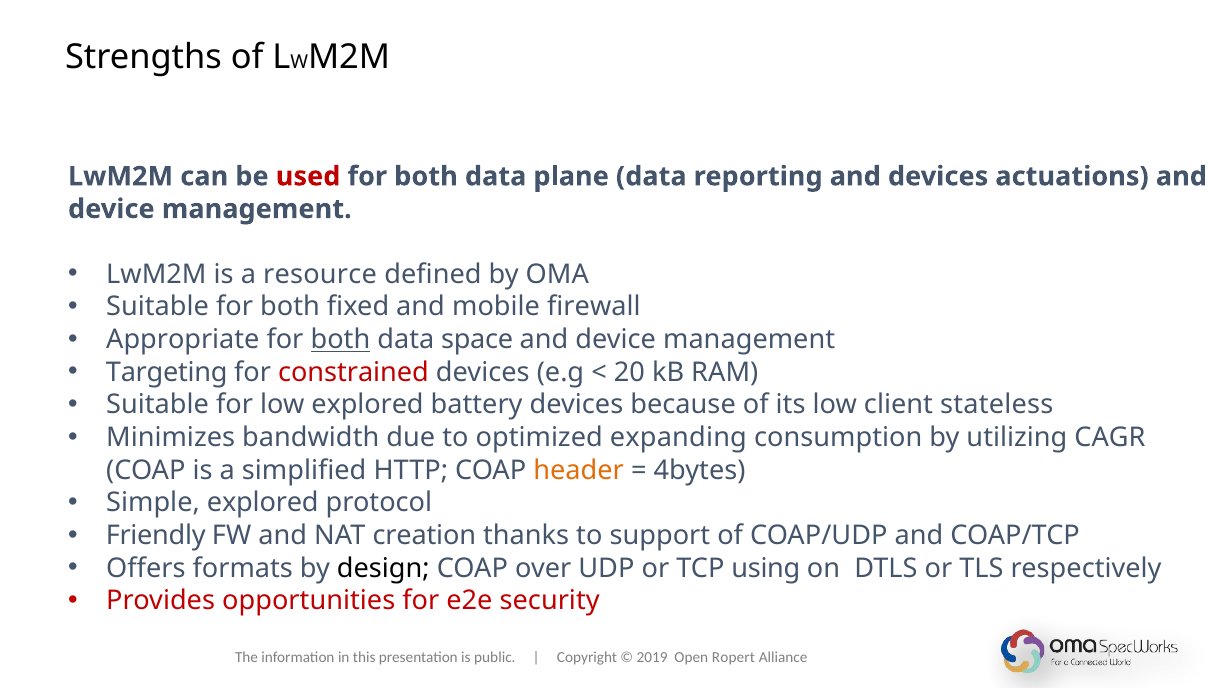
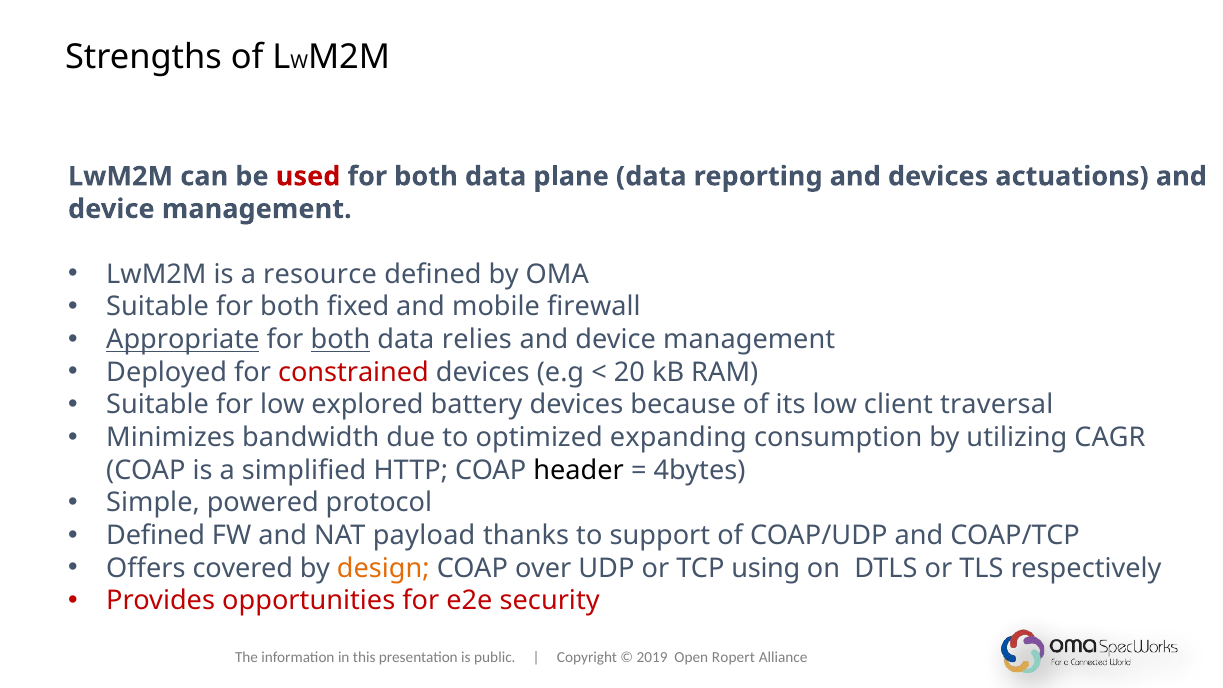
Appropriate underline: none -> present
space: space -> relies
Targeting: Targeting -> Deployed
stateless: stateless -> traversal
header colour: orange -> black
Simple explored: explored -> powered
Friendly at (156, 536): Friendly -> Defined
creation: creation -> payload
formats: formats -> covered
design colour: black -> orange
